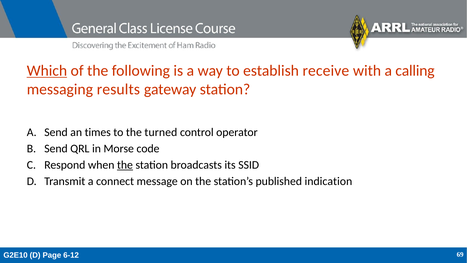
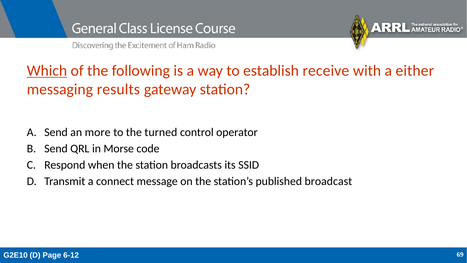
calling: calling -> either
times: times -> more
the at (125, 165) underline: present -> none
indication: indication -> broadcast
